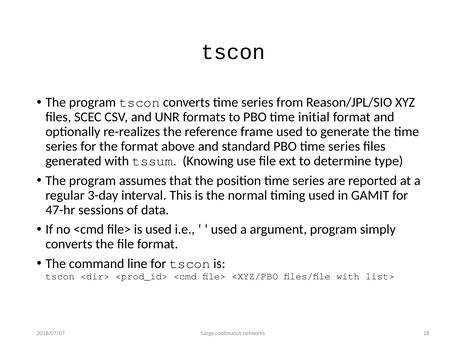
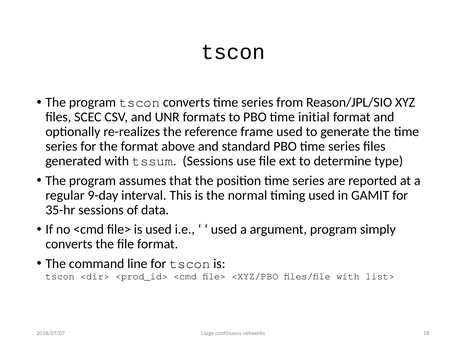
tssum Knowing: Knowing -> Sessions
3-day: 3-day -> 9-day
47-hr: 47-hr -> 35-hr
